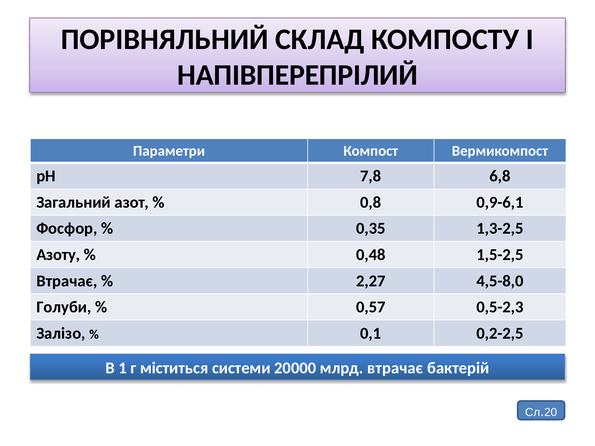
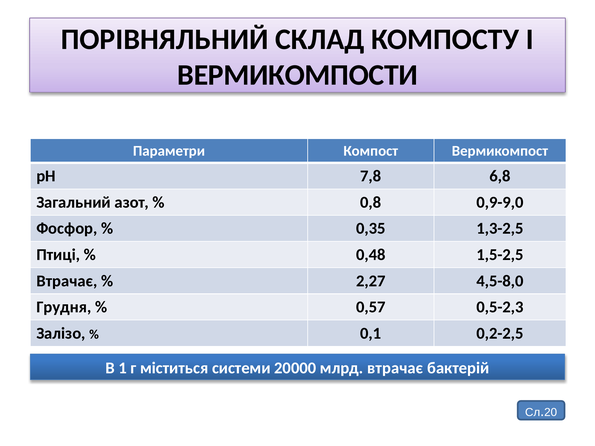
НАПІВПЕРЕПРІЛИЙ: НАПІВПЕРЕПРІЛИЙ -> ВЕРМИКОМПОСТИ
0,9-6,1: 0,9-6,1 -> 0,9-9,0
Азоту: Азоту -> Птиці
Голуби: Голуби -> Грудня
